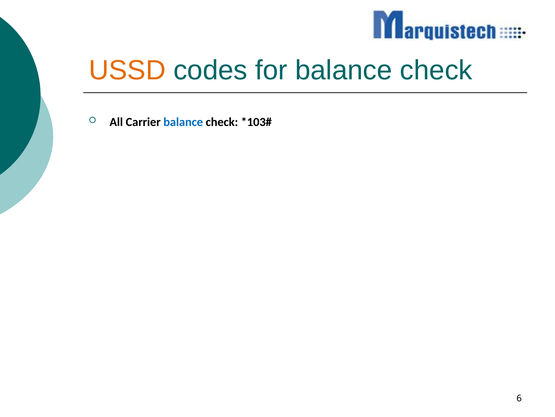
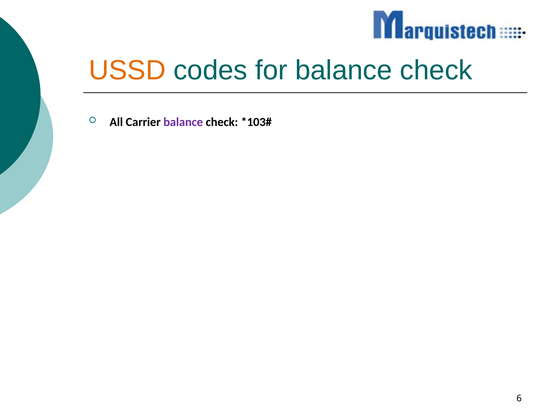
balance at (183, 122) colour: blue -> purple
